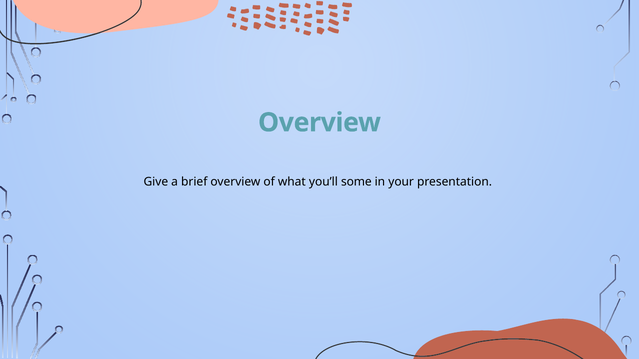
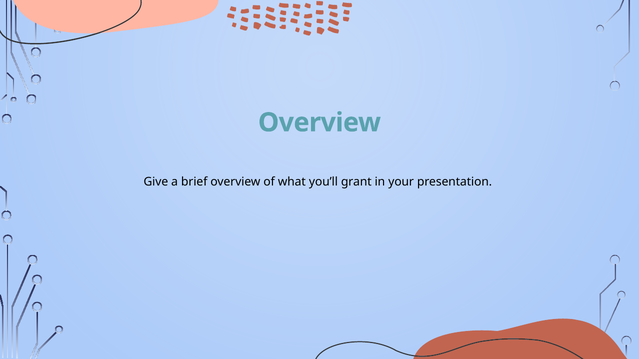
some: some -> grant
